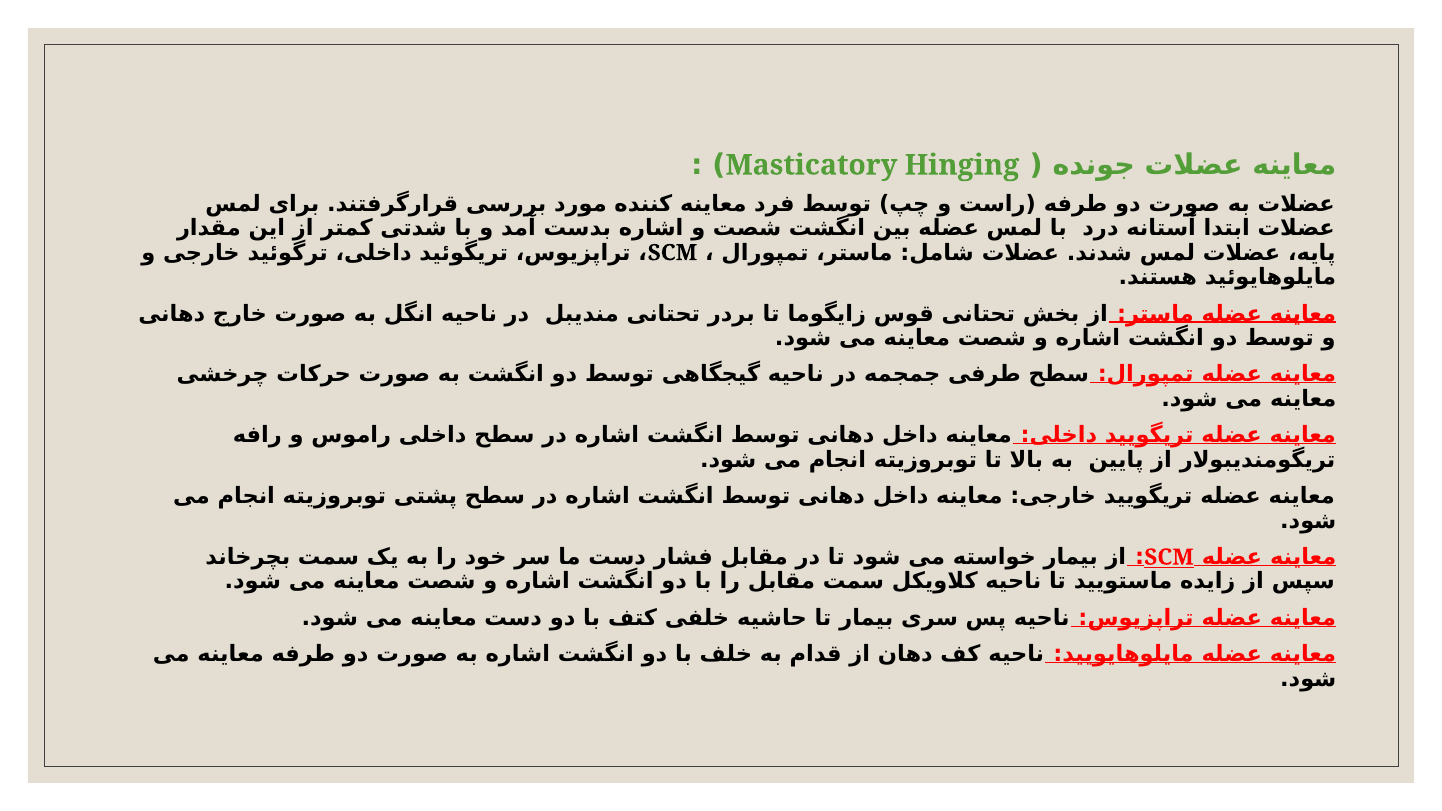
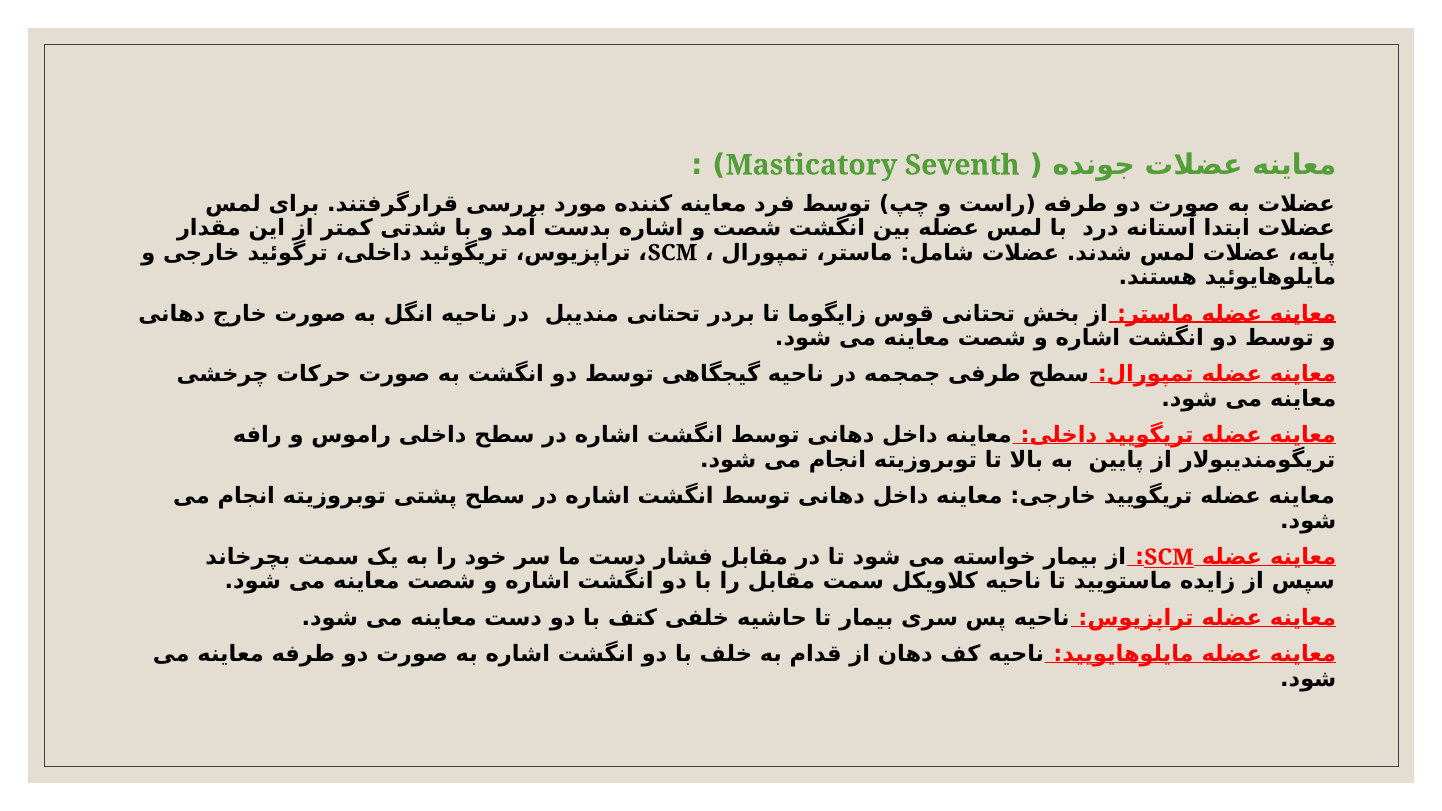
Hinging: Hinging -> Seventh
